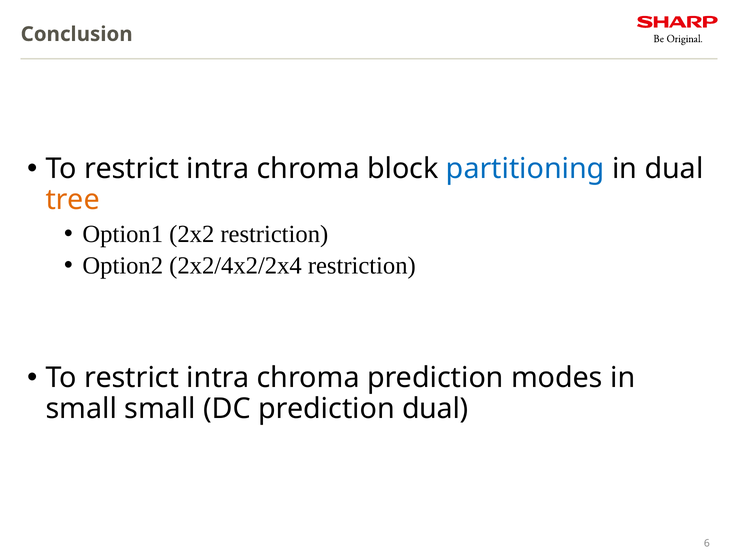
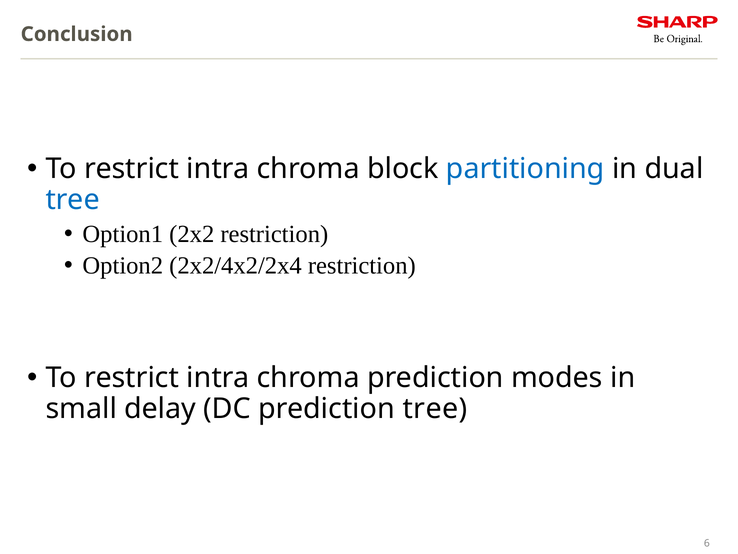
tree at (73, 200) colour: orange -> blue
small small: small -> delay
prediction dual: dual -> tree
